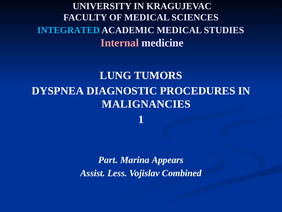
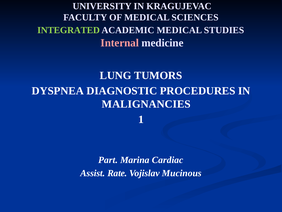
INTEGRATED colour: light blue -> light green
Appears: Appears -> Cardiac
Less: Less -> Rate
Combined: Combined -> Mucinous
